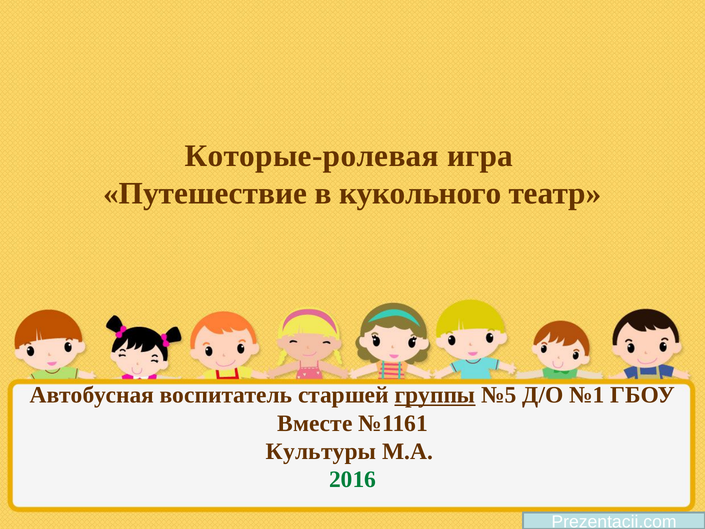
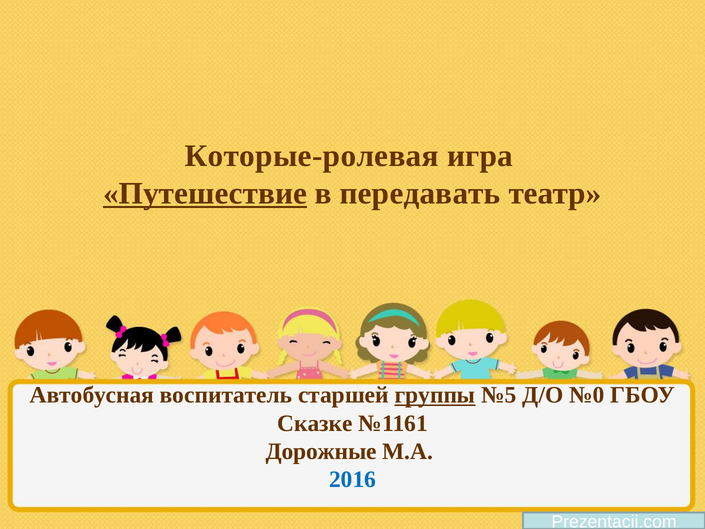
Путешествие underline: none -> present
кукольного: кукольного -> передавать
№1: №1 -> №0
Вместе: Вместе -> Сказке
Культуры: Культуры -> Дорожные
2016 colour: green -> blue
